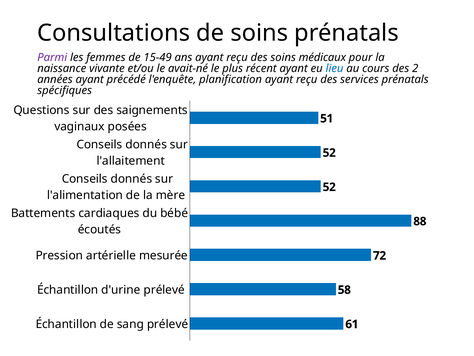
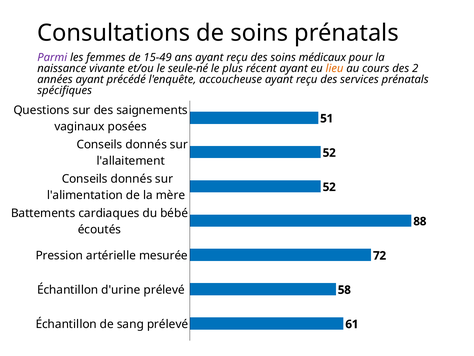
avait-né: avait-né -> seule-né
lieu colour: blue -> orange
planification: planification -> accoucheuse
